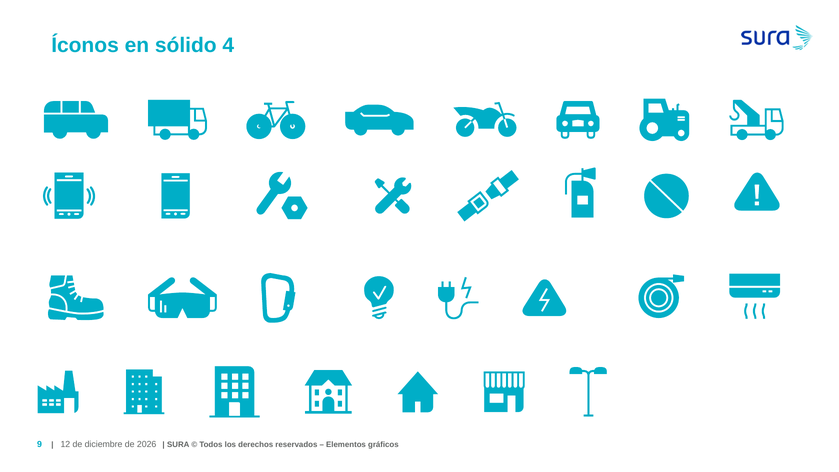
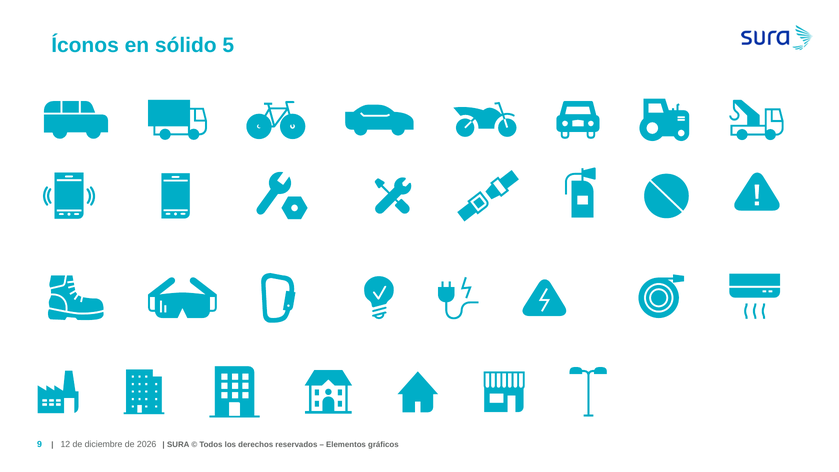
4: 4 -> 5
